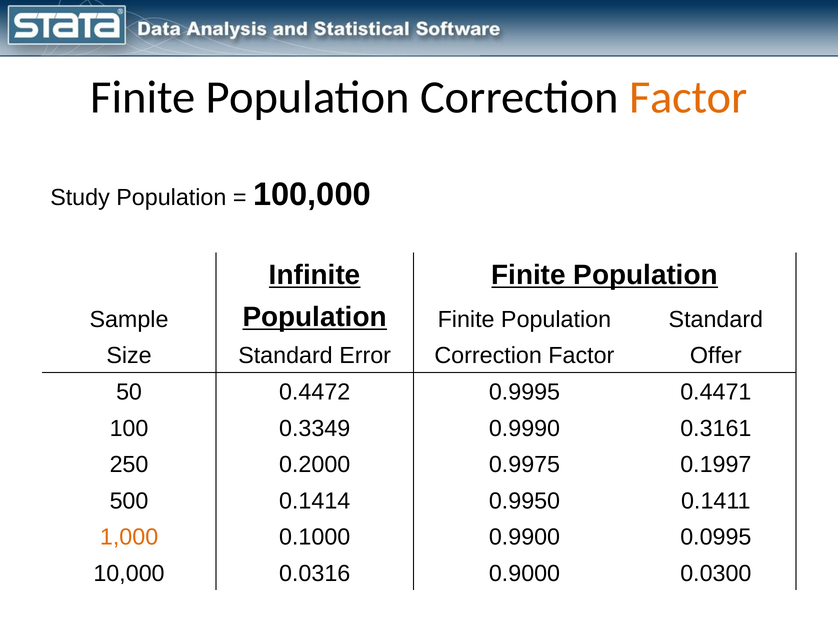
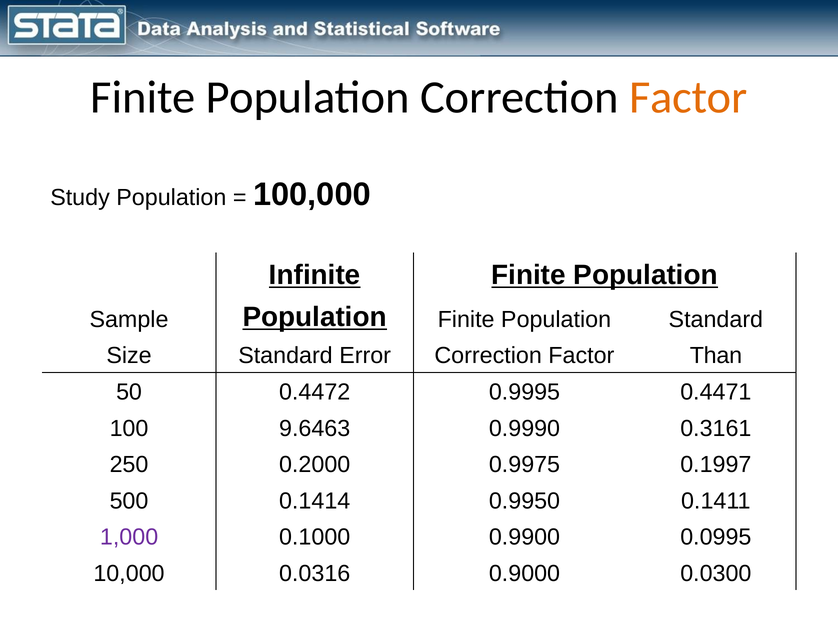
Offer: Offer -> Than
0.3349: 0.3349 -> 9.6463
1,000 colour: orange -> purple
